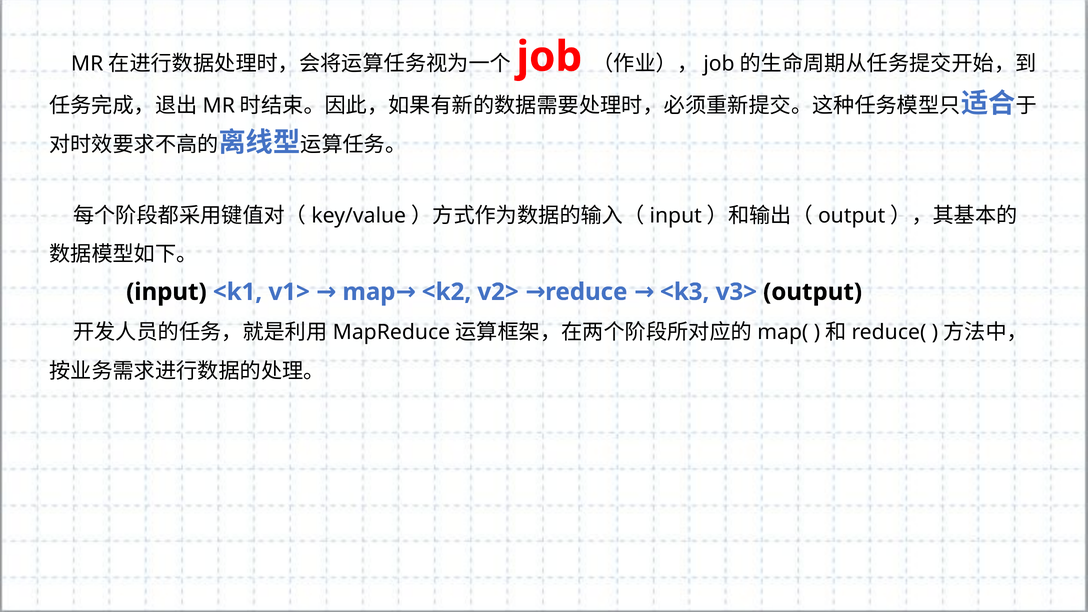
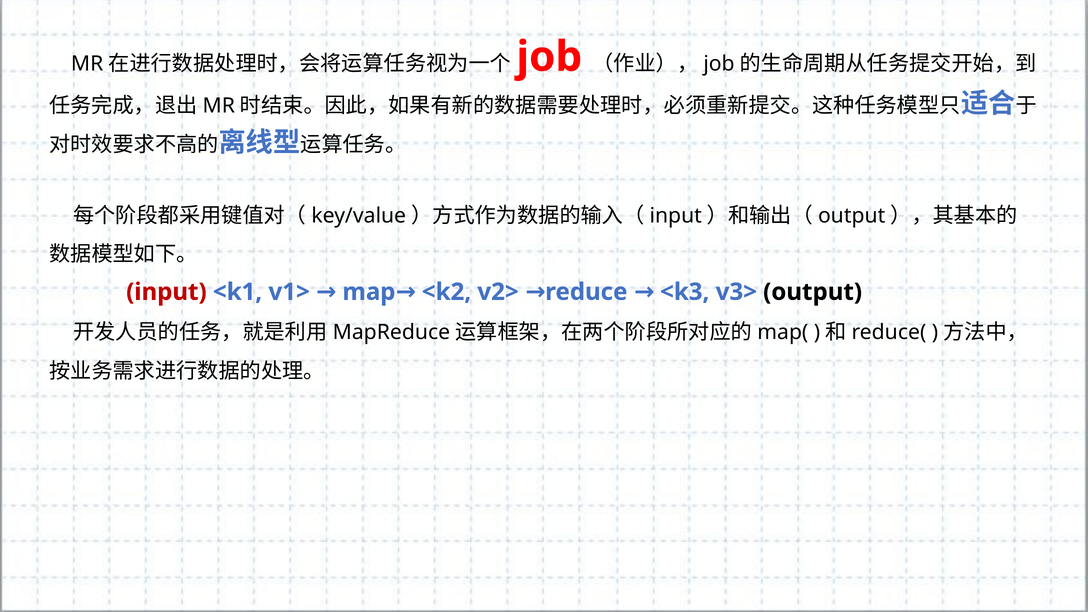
input colour: black -> red
